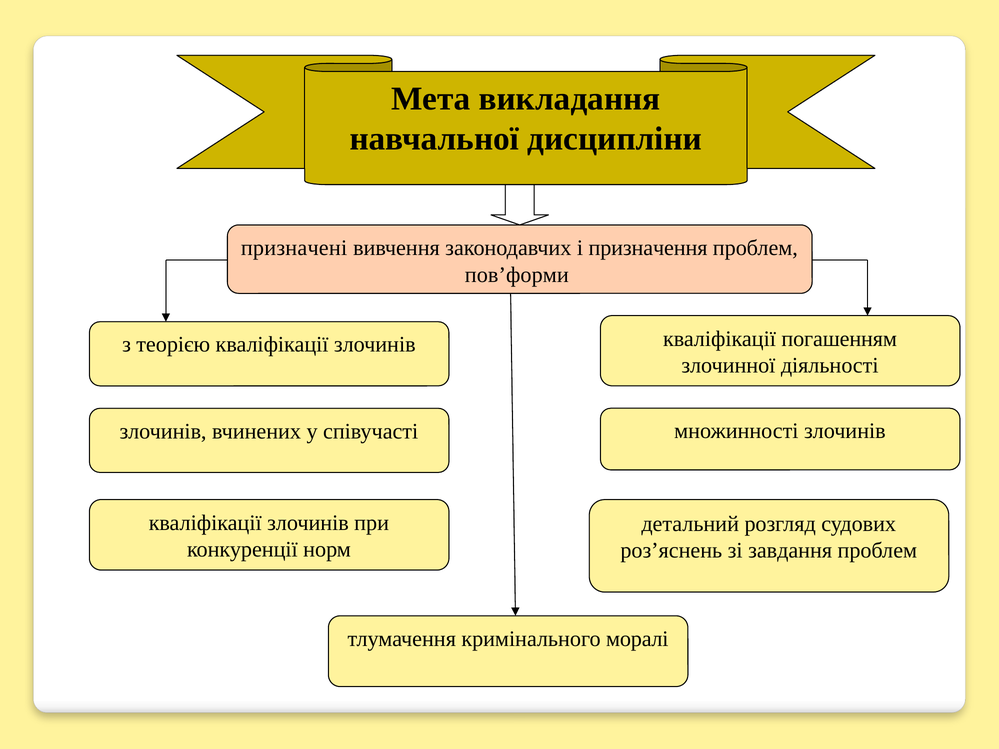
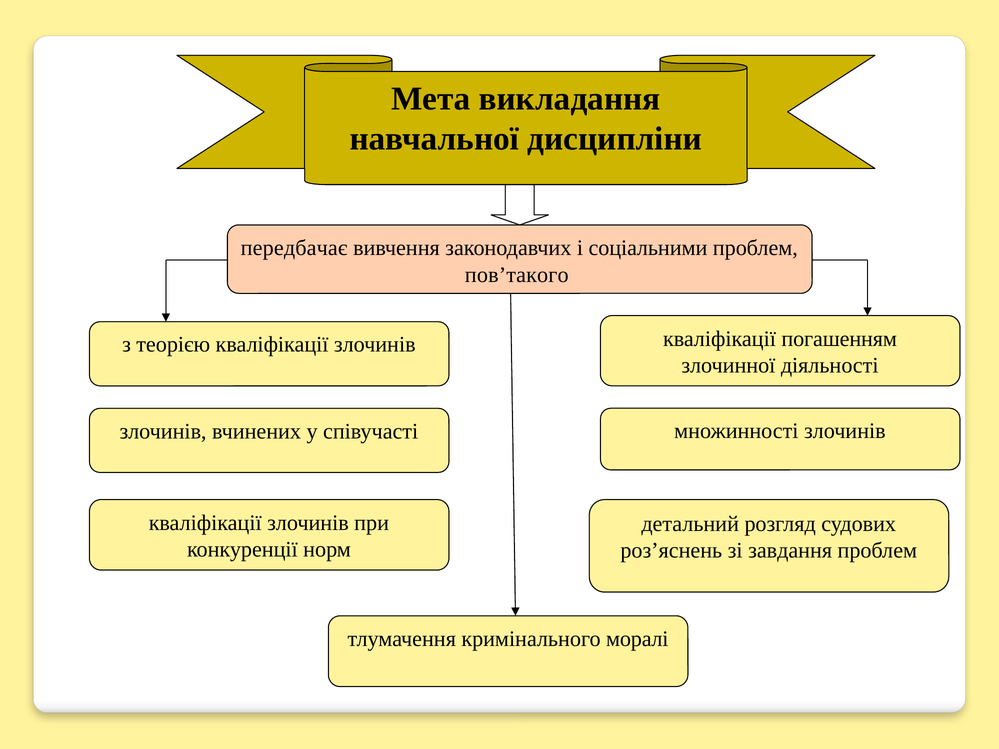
призначені: призначені -> передбачає
призначення: призначення -> соціальними
пов’форми: пов’форми -> пов’такого
